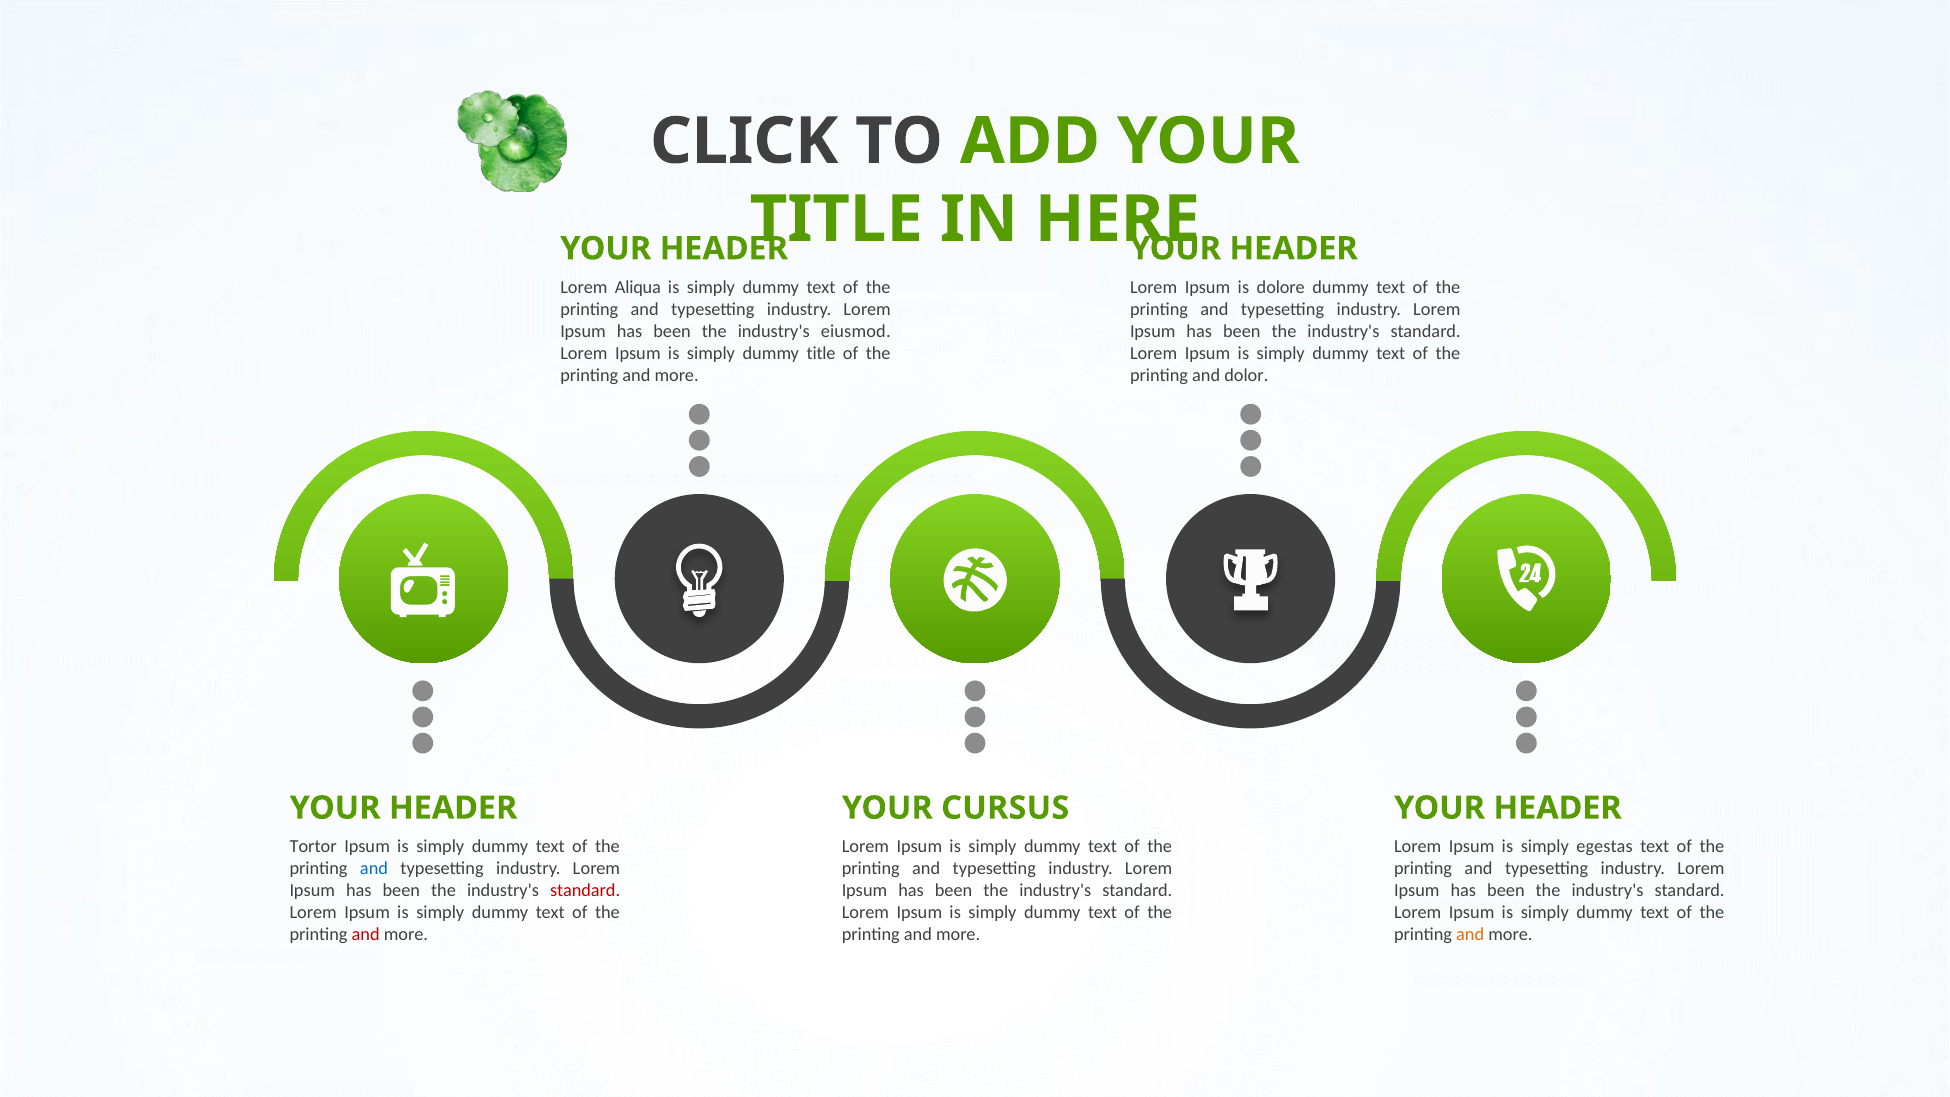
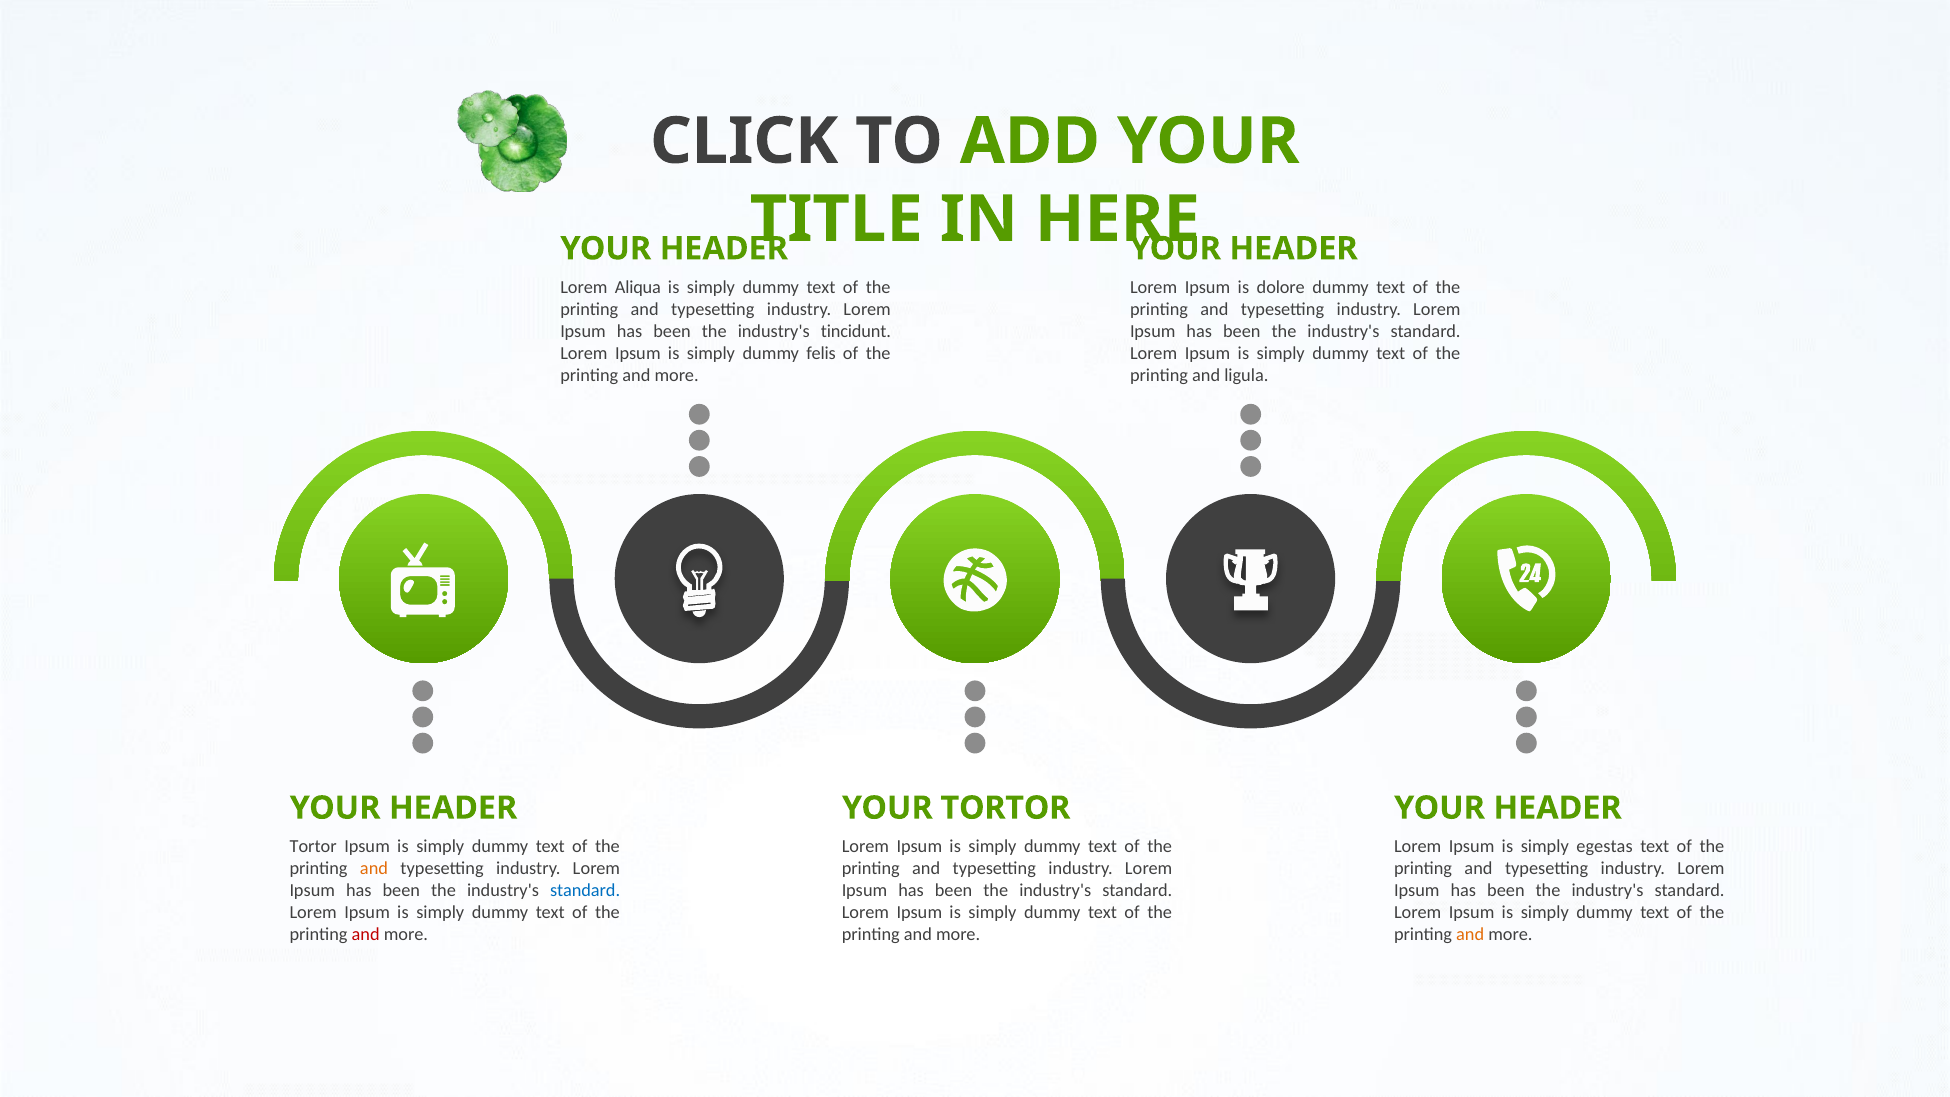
eiusmod: eiusmod -> tincidunt
dummy title: title -> felis
dolor: dolor -> ligula
YOUR CURSUS: CURSUS -> TORTOR
and at (374, 869) colour: blue -> orange
standard at (585, 891) colour: red -> blue
